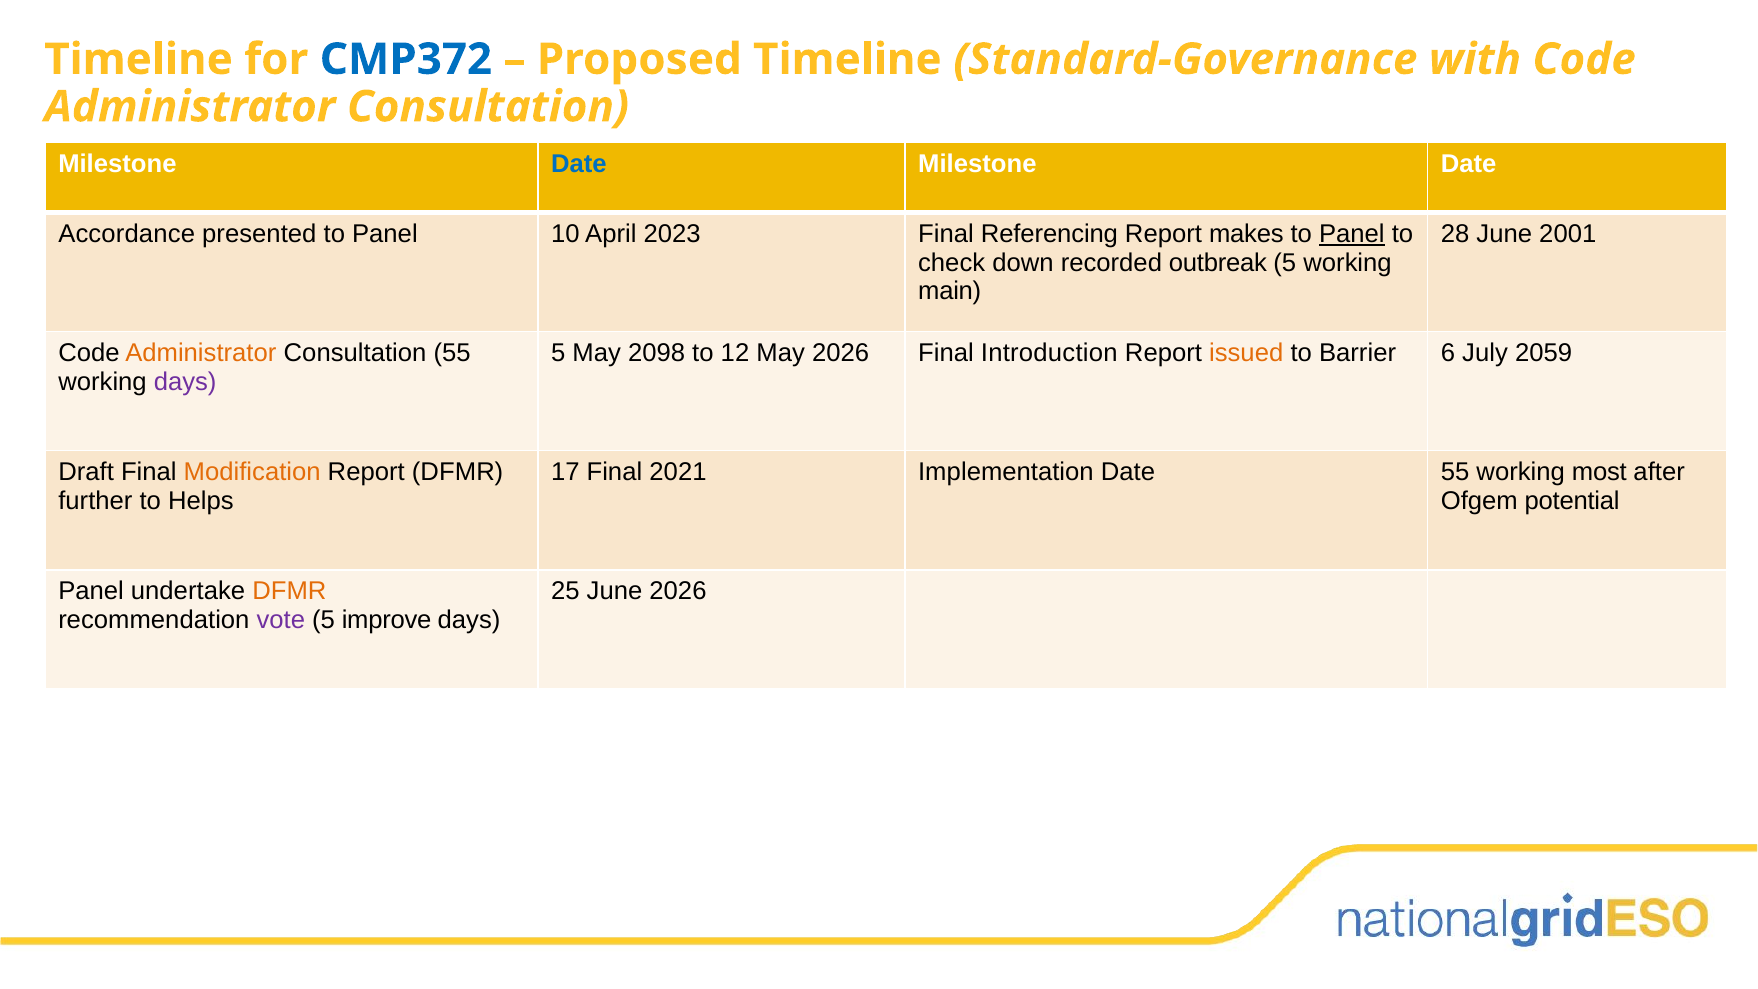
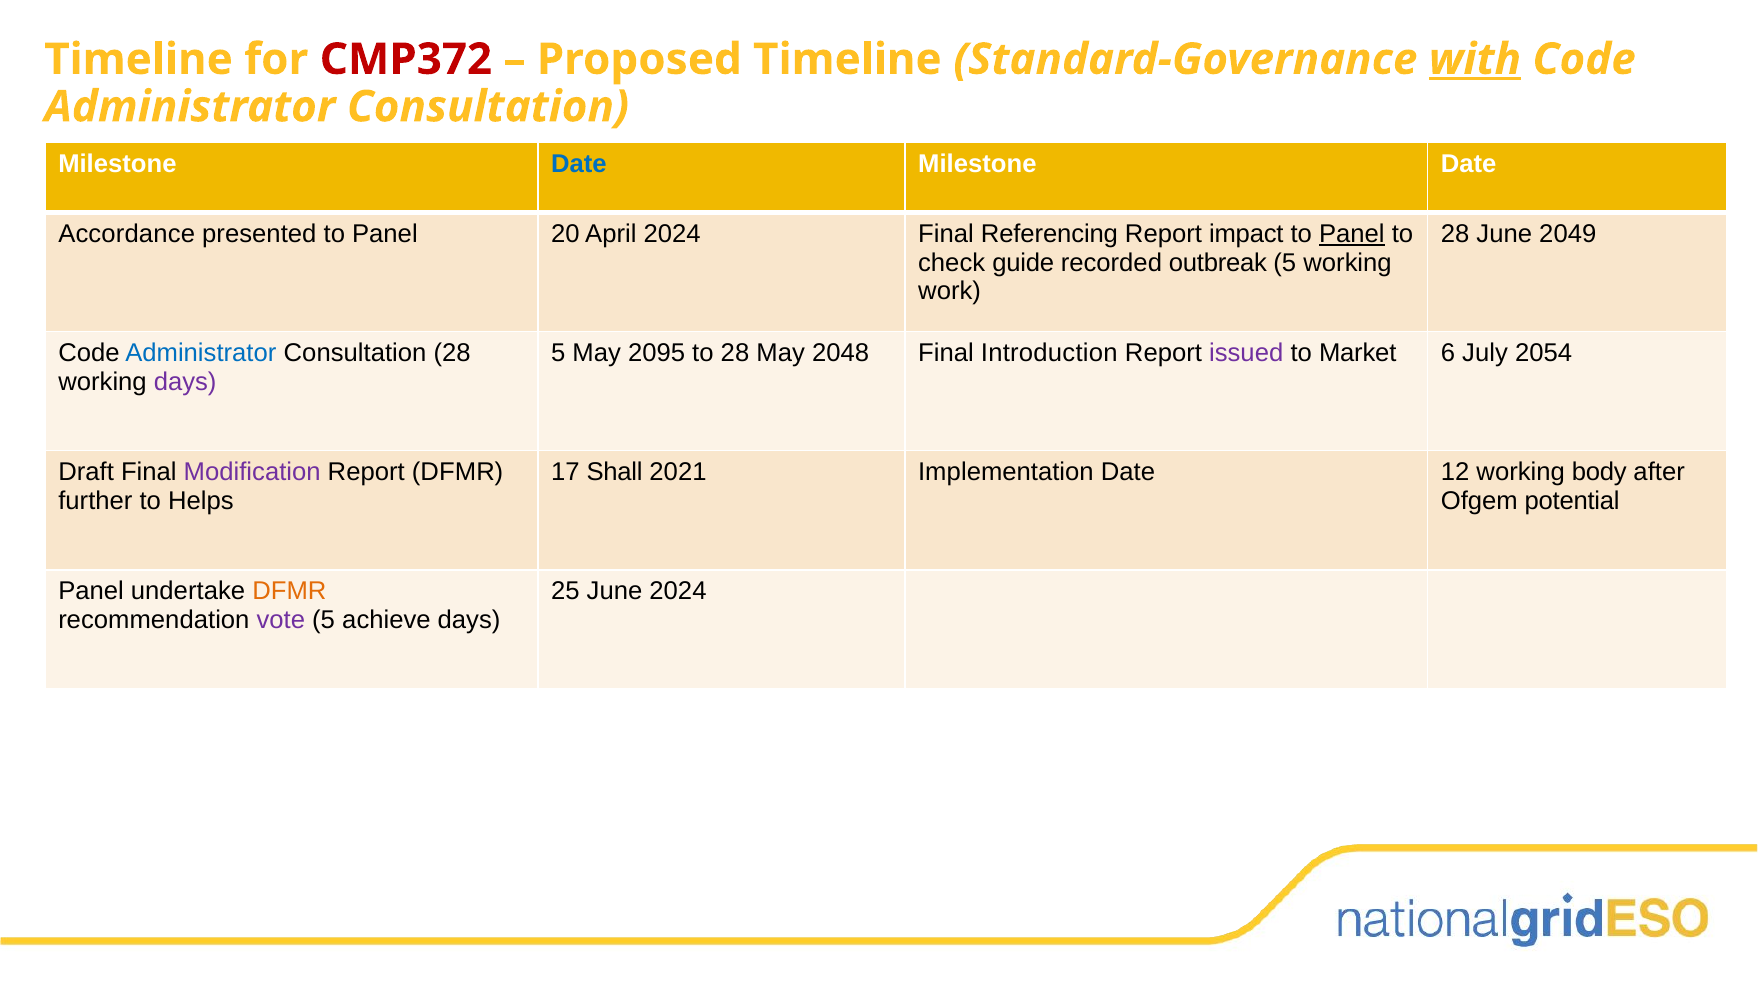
CMP372 colour: blue -> red
with underline: none -> present
10: 10 -> 20
April 2023: 2023 -> 2024
makes: makes -> impact
2001: 2001 -> 2049
down: down -> guide
main: main -> work
Administrator at (201, 353) colour: orange -> blue
Consultation 55: 55 -> 28
2098: 2098 -> 2095
to 12: 12 -> 28
May 2026: 2026 -> 2048
issued colour: orange -> purple
Barrier: Barrier -> Market
2059: 2059 -> 2054
Modification colour: orange -> purple
17 Final: Final -> Shall
Date 55: 55 -> 12
most: most -> body
June 2026: 2026 -> 2024
improve: improve -> achieve
